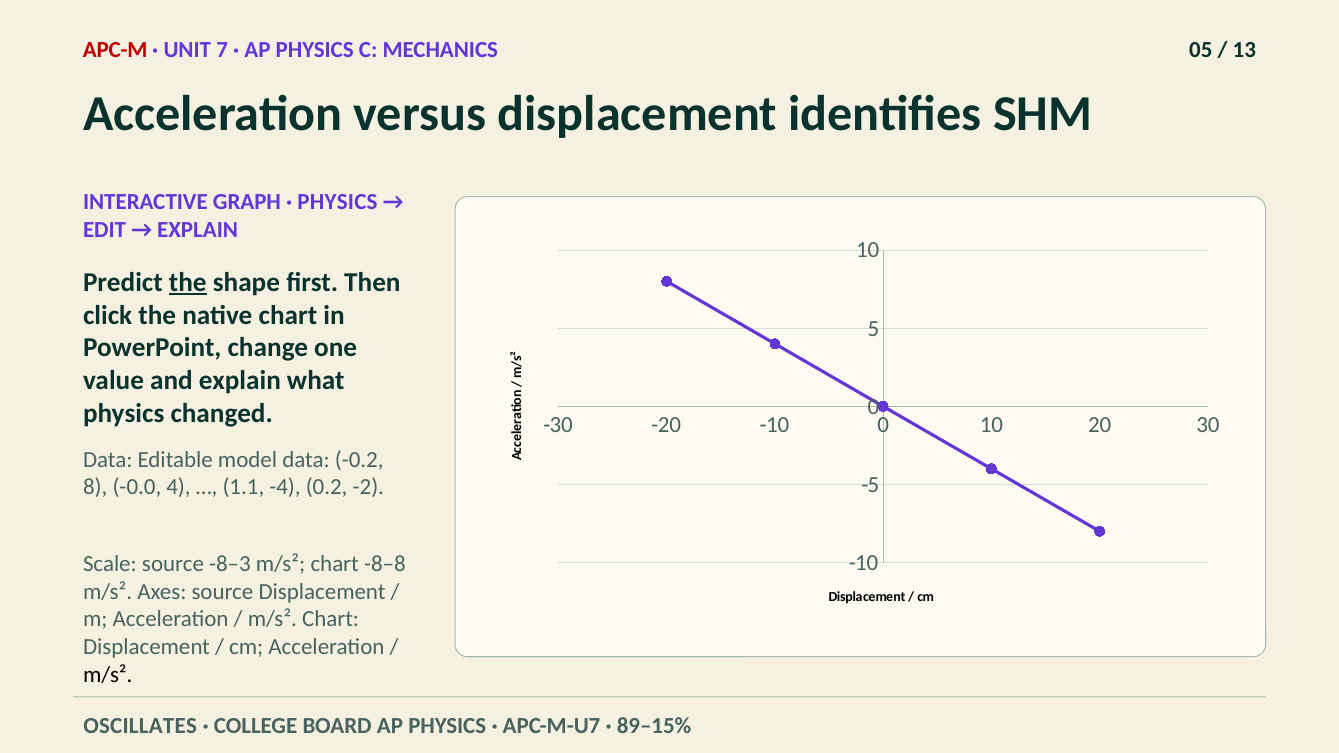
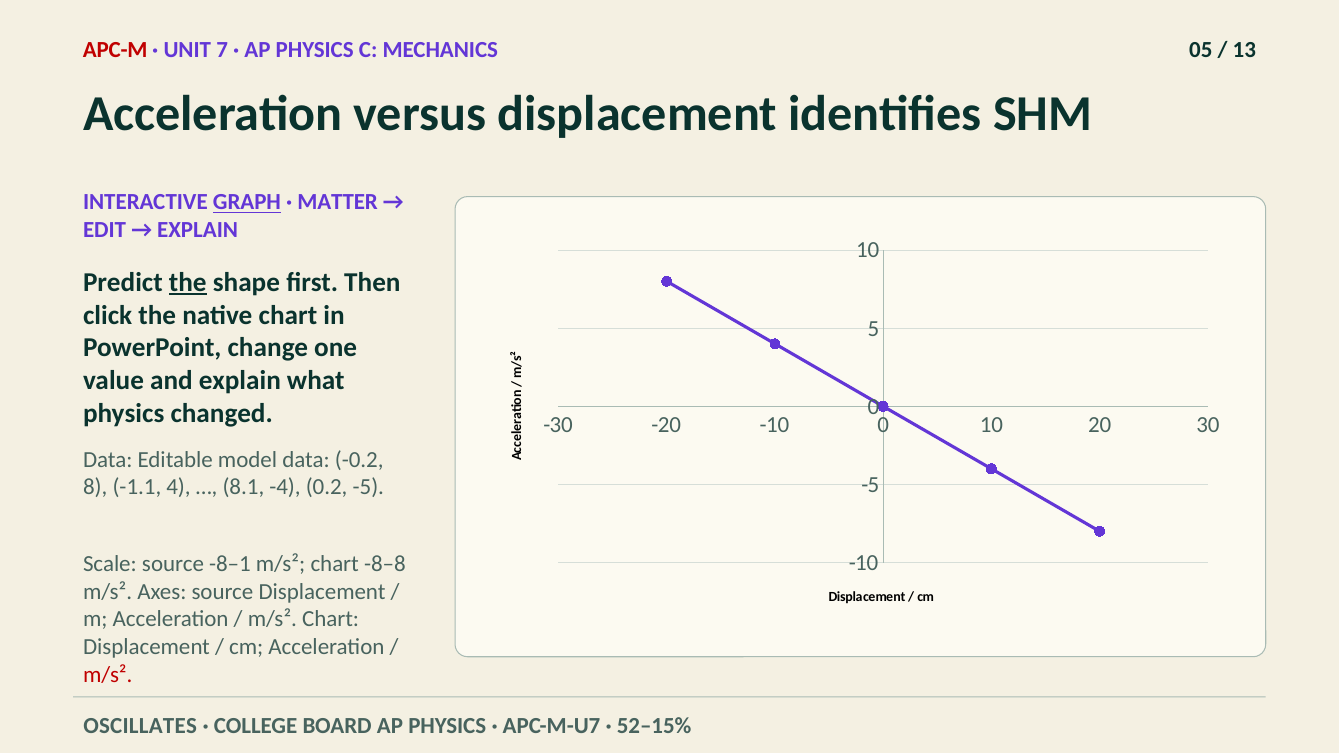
GRAPH underline: none -> present
PHYSICS at (337, 202): PHYSICS -> MATTER
-0.0: -0.0 -> -1.1
1.1: 1.1 -> 8.1
0.2 -2: -2 -> -5
-8–3: -8–3 -> -8–1
m/s² at (108, 675) colour: black -> red
89–15%: 89–15% -> 52–15%
